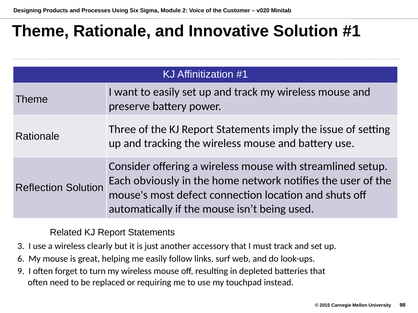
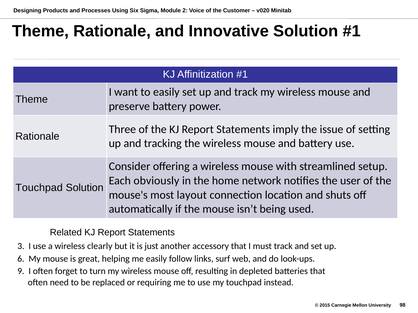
Reflection at (39, 188): Reflection -> Touchpad
defect: defect -> layout
